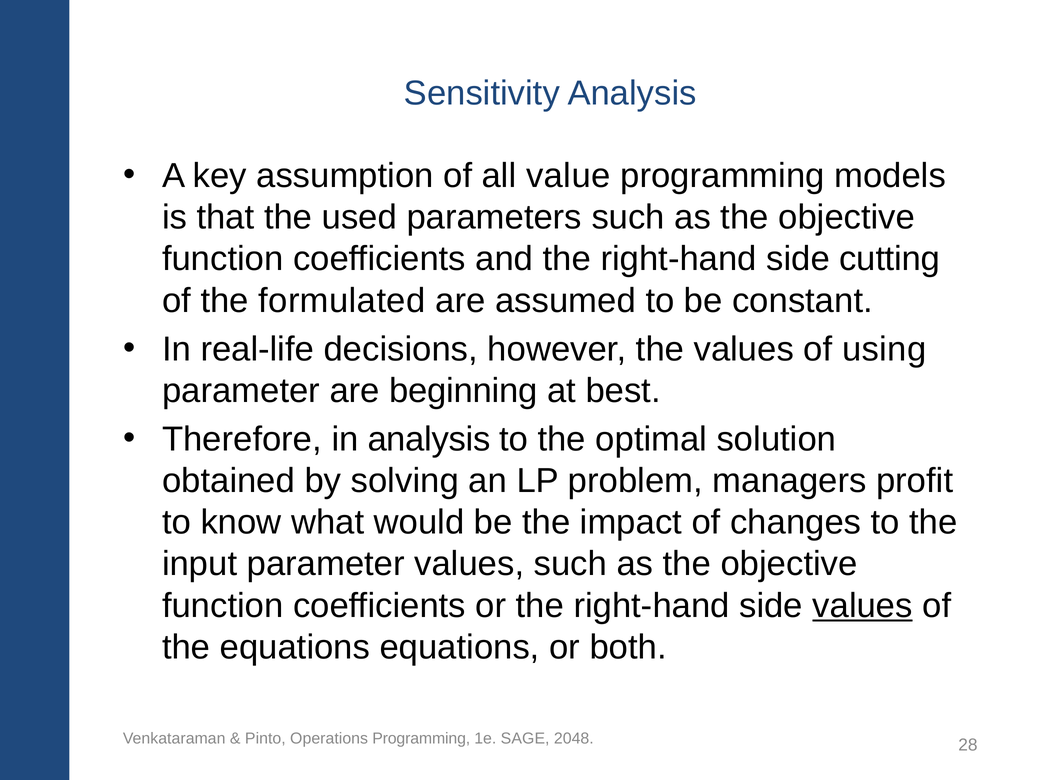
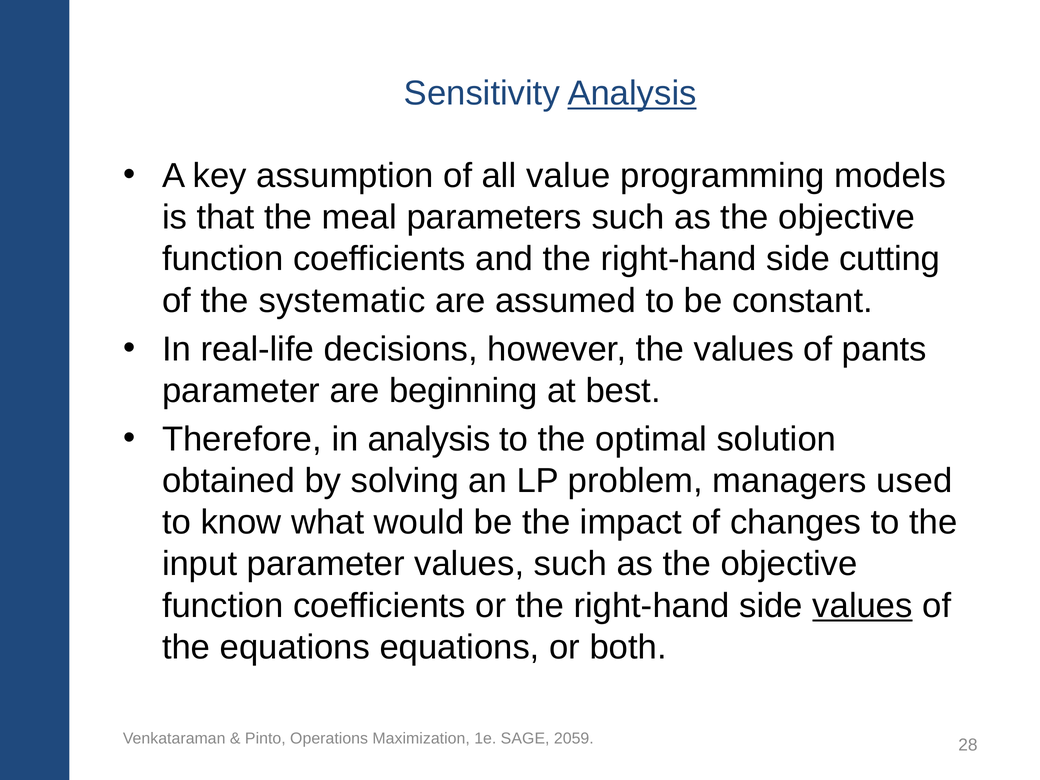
Analysis at (632, 93) underline: none -> present
used: used -> meal
formulated: formulated -> systematic
using: using -> pants
profit: profit -> used
Operations Programming: Programming -> Maximization
2048: 2048 -> 2059
